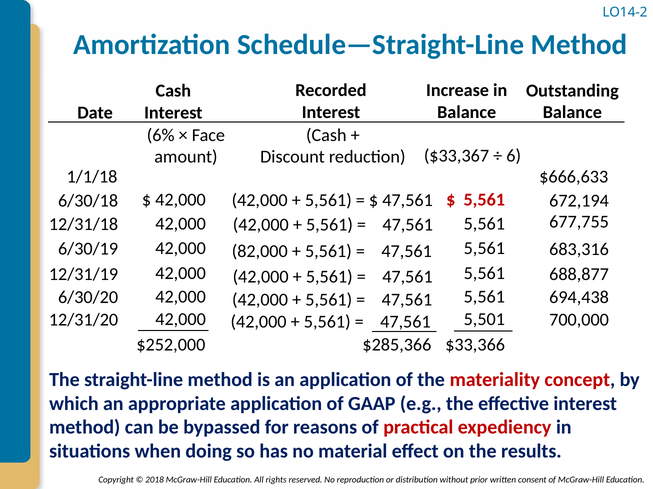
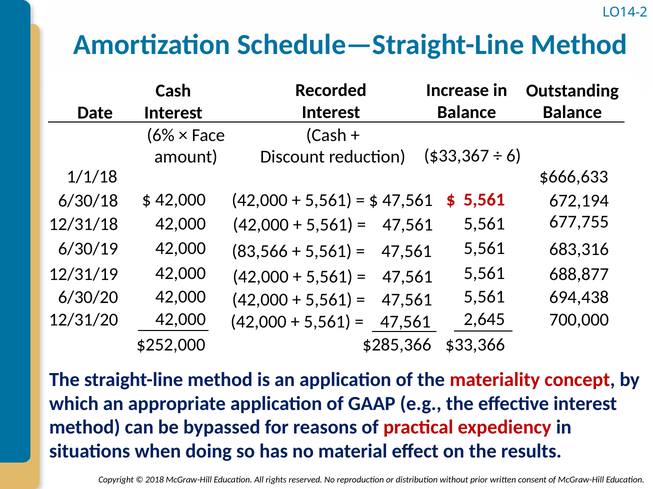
82,000: 82,000 -> 83,566
5,501: 5,501 -> 2,645
